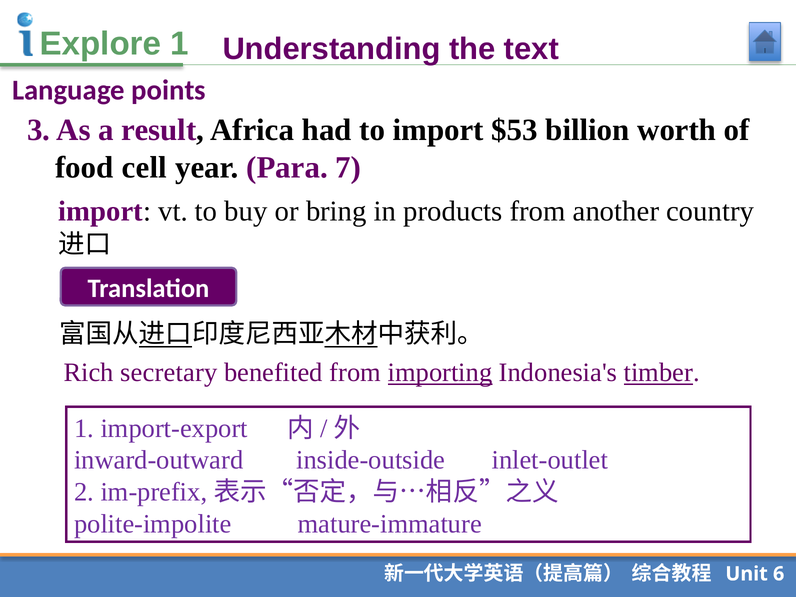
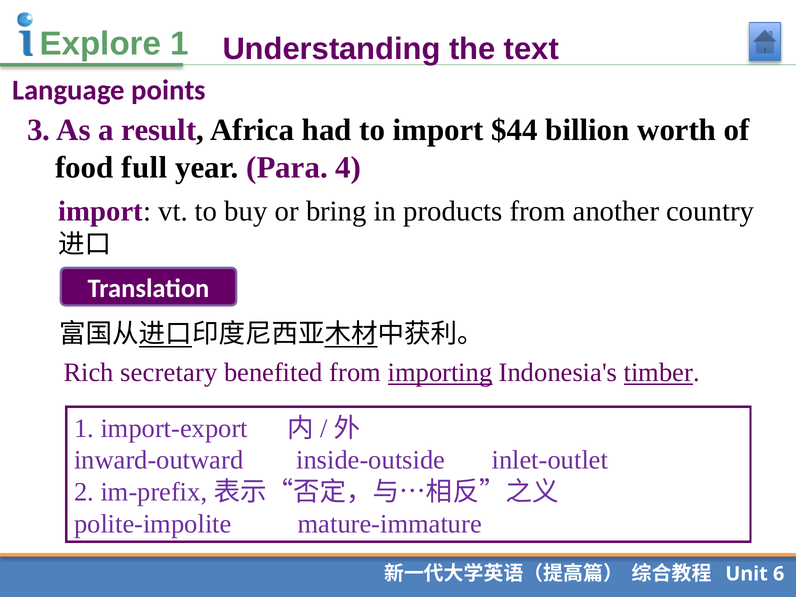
$53: $53 -> $44
cell: cell -> full
7: 7 -> 4
